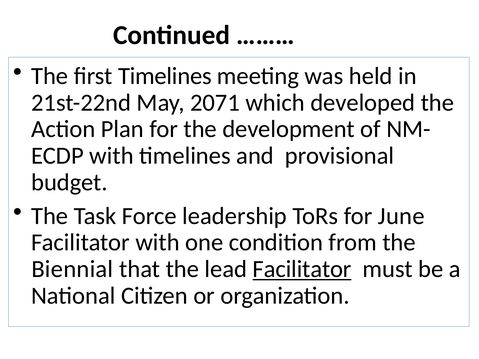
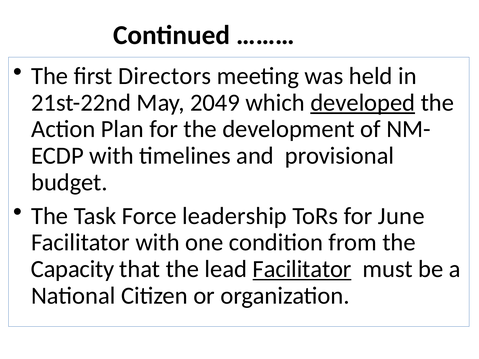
first Timelines: Timelines -> Directors
2071: 2071 -> 2049
developed underline: none -> present
Biennial: Biennial -> Capacity
